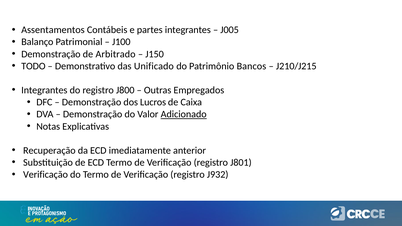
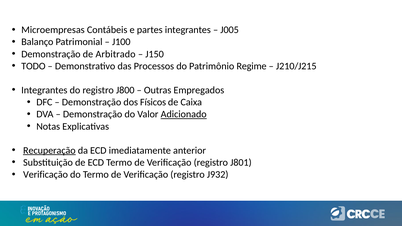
Assentamentos: Assentamentos -> Microempresas
Unificado: Unificado -> Processos
Bancos: Bancos -> Regime
Lucros: Lucros -> Físicos
Recuperação underline: none -> present
